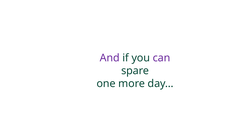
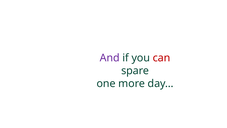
can colour: purple -> red
